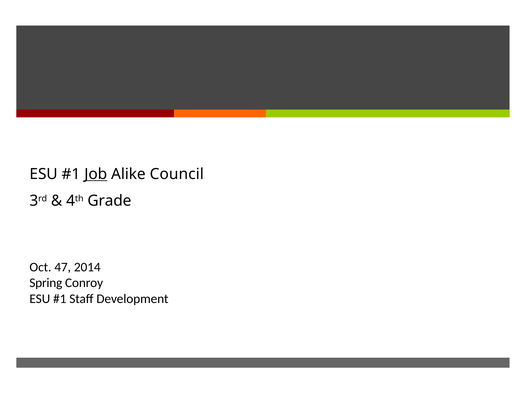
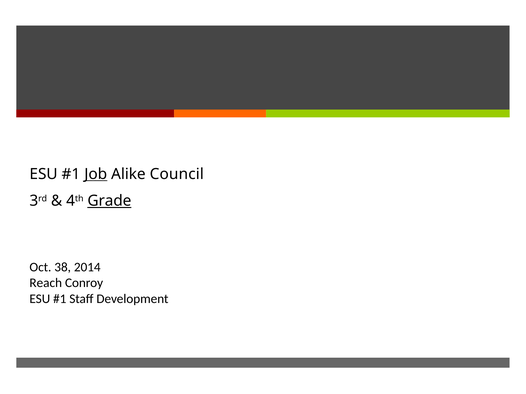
Grade underline: none -> present
47: 47 -> 38
Spring: Spring -> Reach
